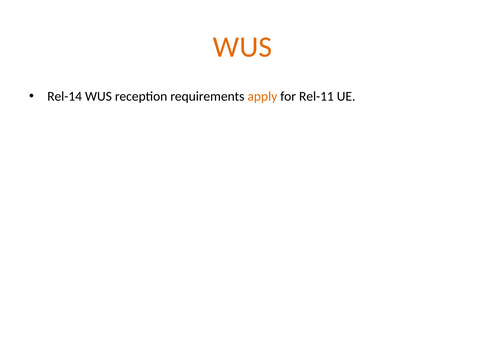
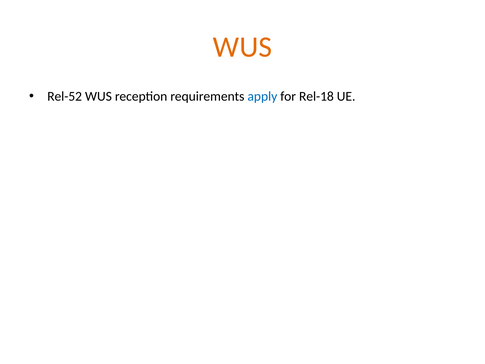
Rel-14: Rel-14 -> Rel-52
apply colour: orange -> blue
Rel-11: Rel-11 -> Rel-18
